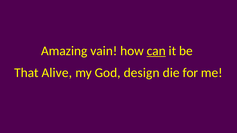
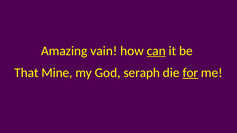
Alive: Alive -> Mine
design: design -> seraph
for underline: none -> present
